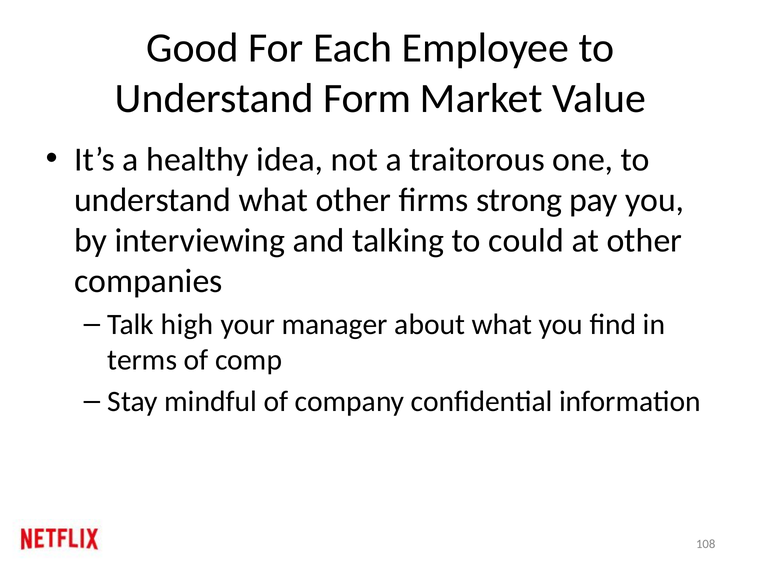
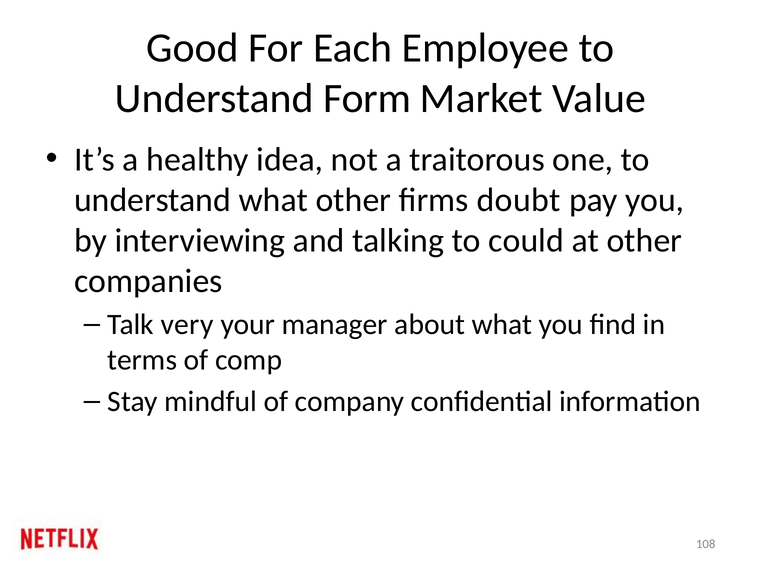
strong: strong -> doubt
high: high -> very
